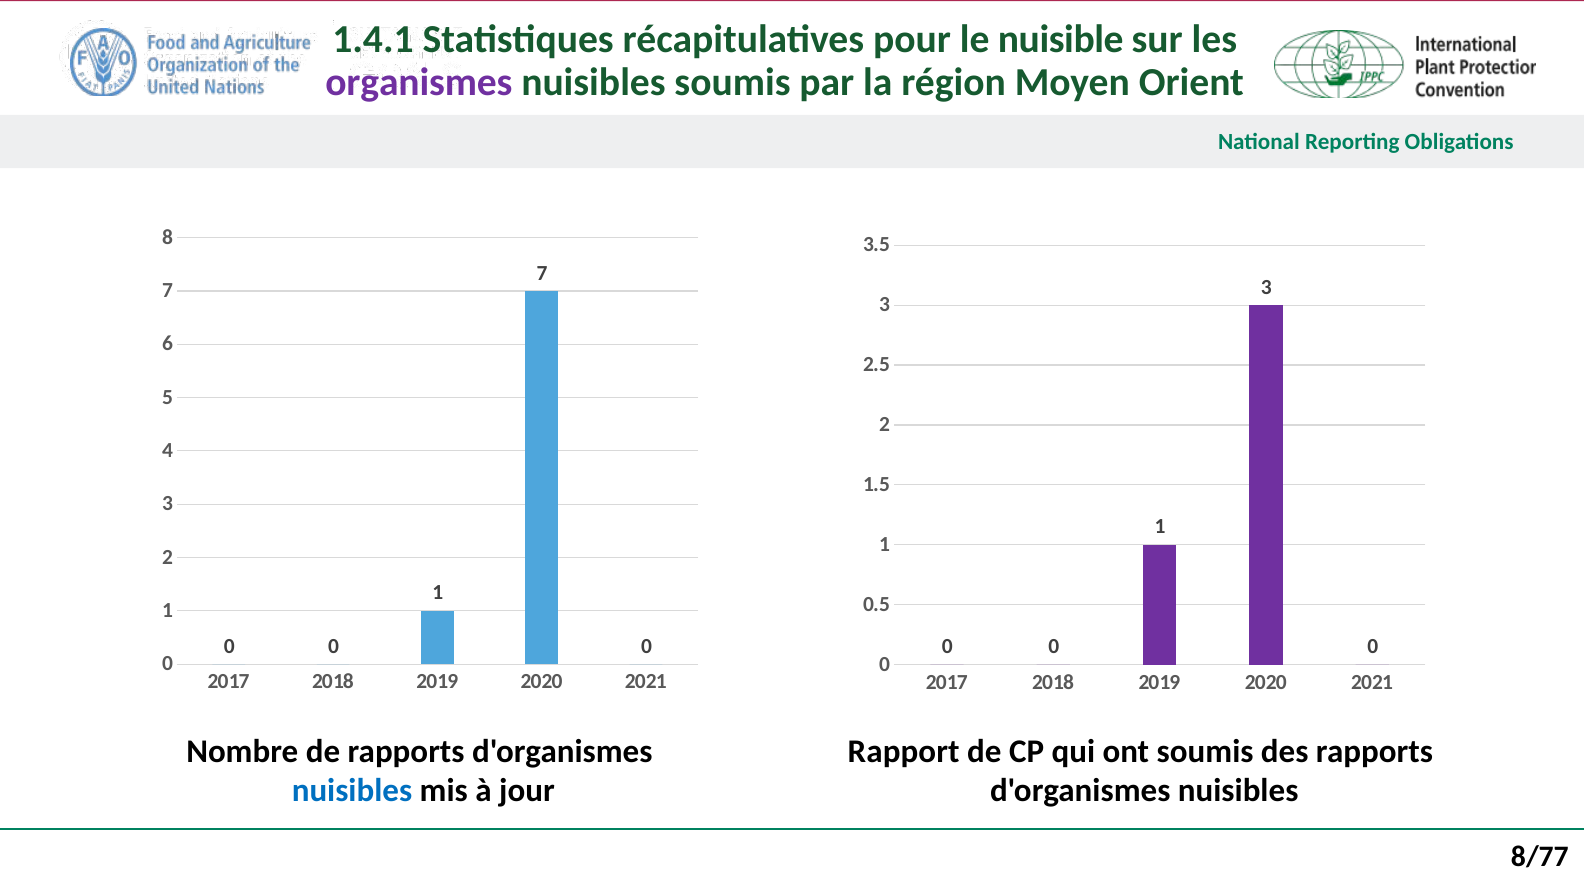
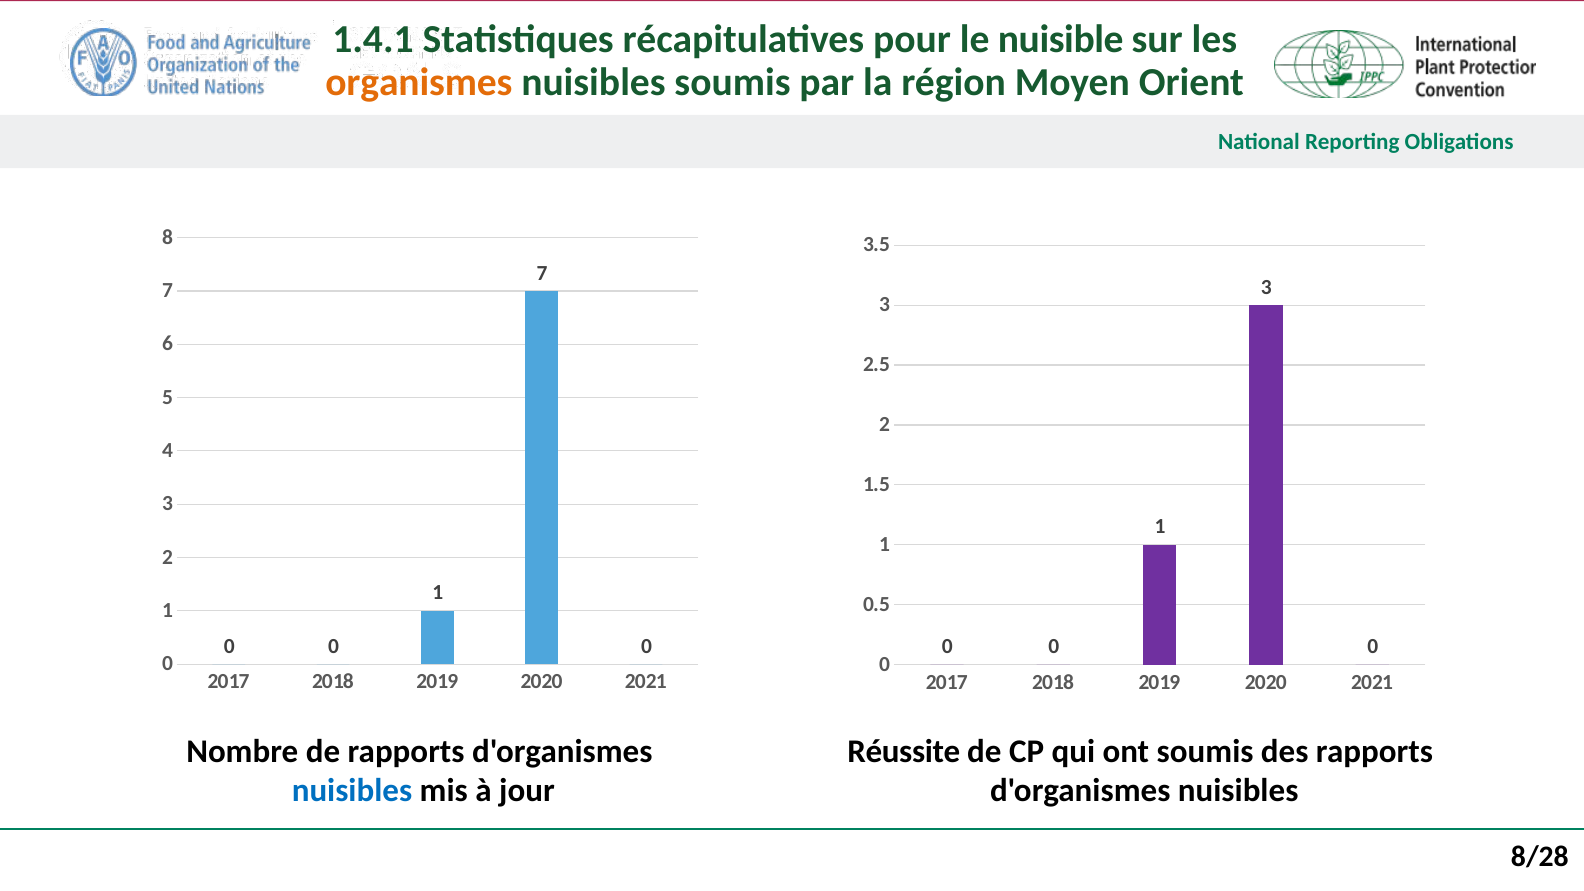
organismes colour: purple -> orange
Rapport: Rapport -> Réussite
8/77: 8/77 -> 8/28
